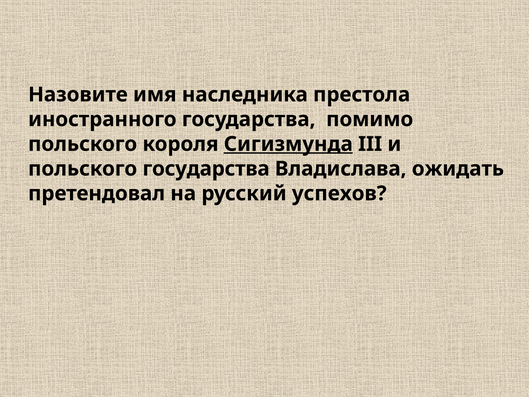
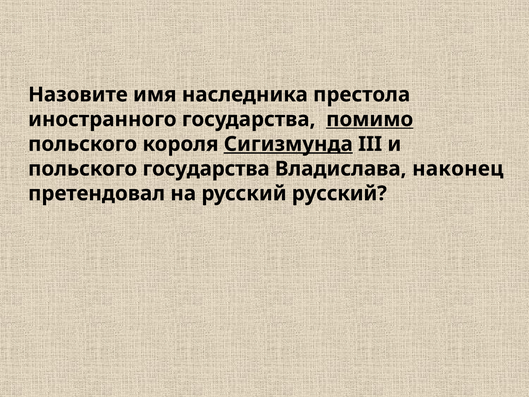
помимо underline: none -> present
ожидать: ожидать -> наконец
русский успехов: успехов -> русский
